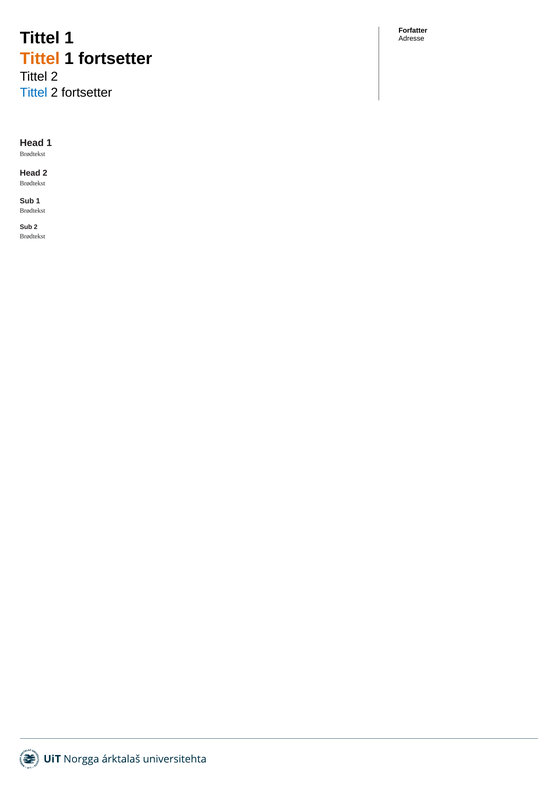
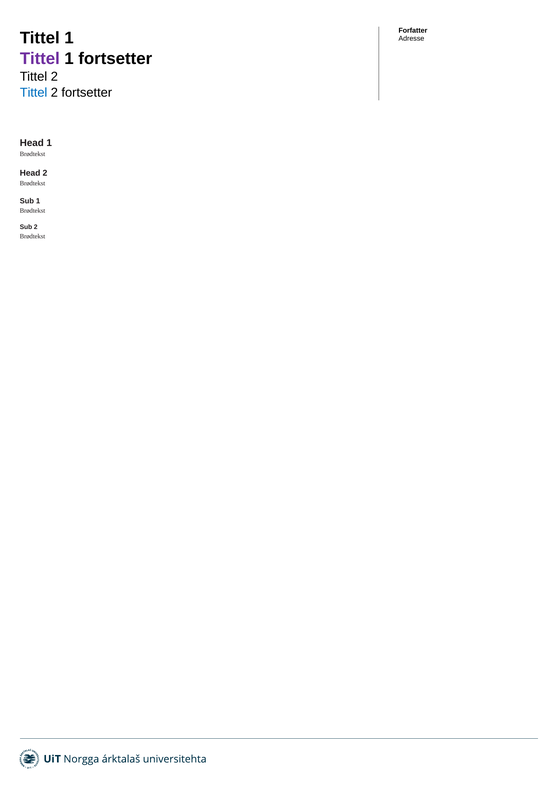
Tittel at (40, 59) colour: orange -> purple
